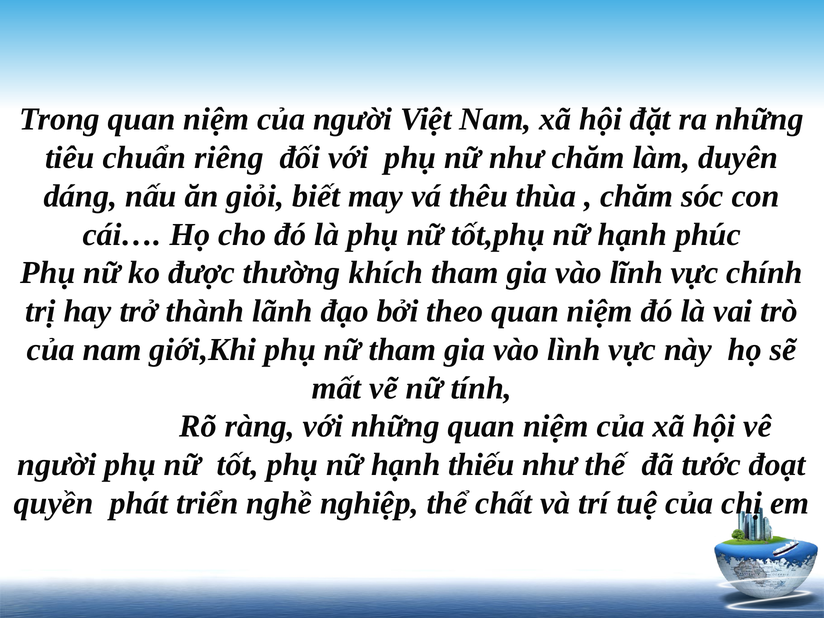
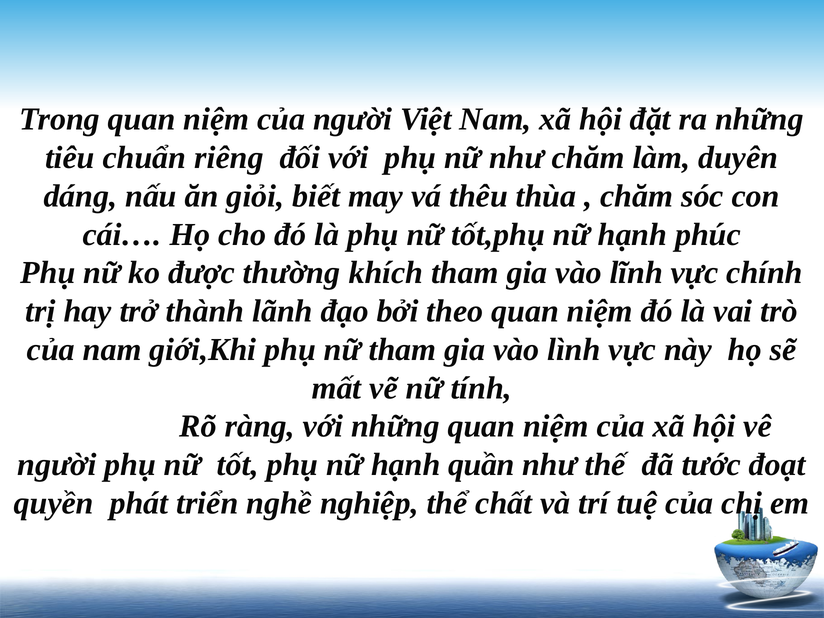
thiếu: thiếu -> quần
